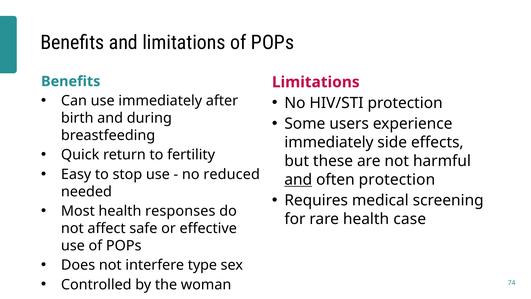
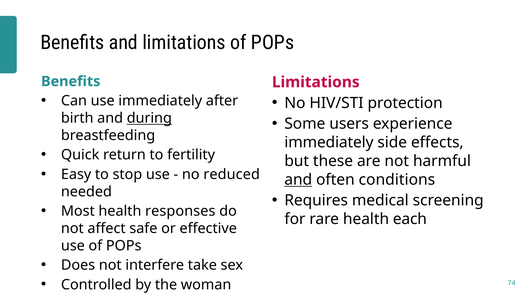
during underline: none -> present
often protection: protection -> conditions
case: case -> each
type: type -> take
